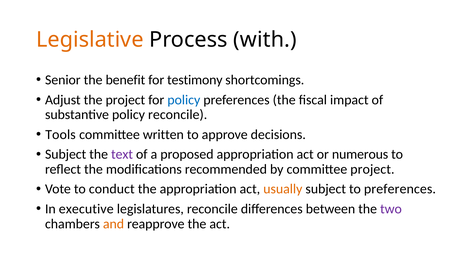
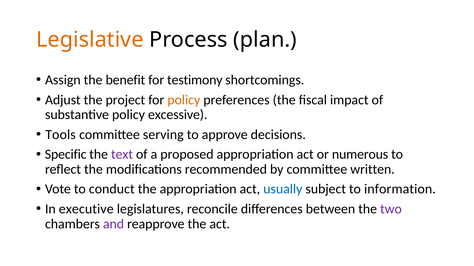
with: with -> plan
Senior: Senior -> Assign
policy at (184, 100) colour: blue -> orange
policy reconcile: reconcile -> excessive
written: written -> serving
Subject at (66, 155): Subject -> Specific
committee project: project -> written
usually colour: orange -> blue
to preferences: preferences -> information
and colour: orange -> purple
